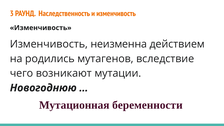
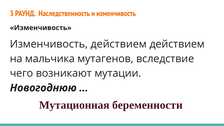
Изменчивость неизменна: неизменна -> действием
родились: родились -> мальчика
